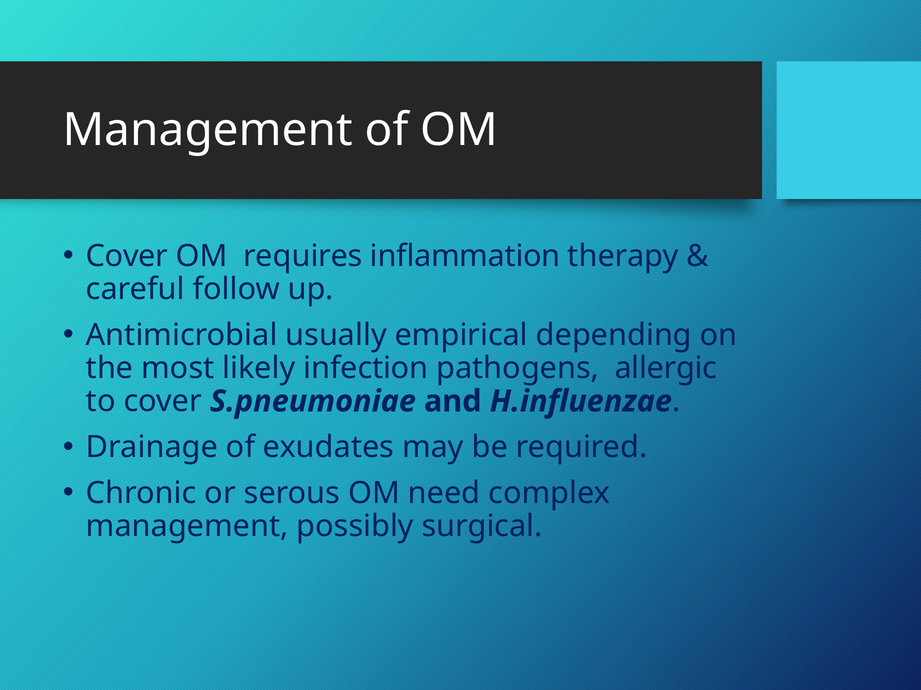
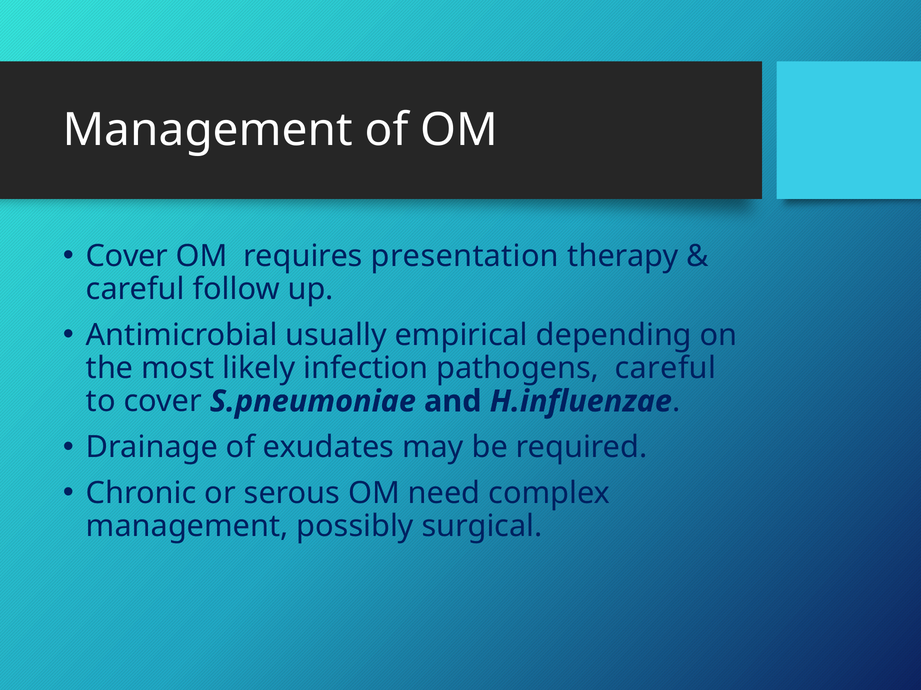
inflammation: inflammation -> presentation
pathogens allergic: allergic -> careful
